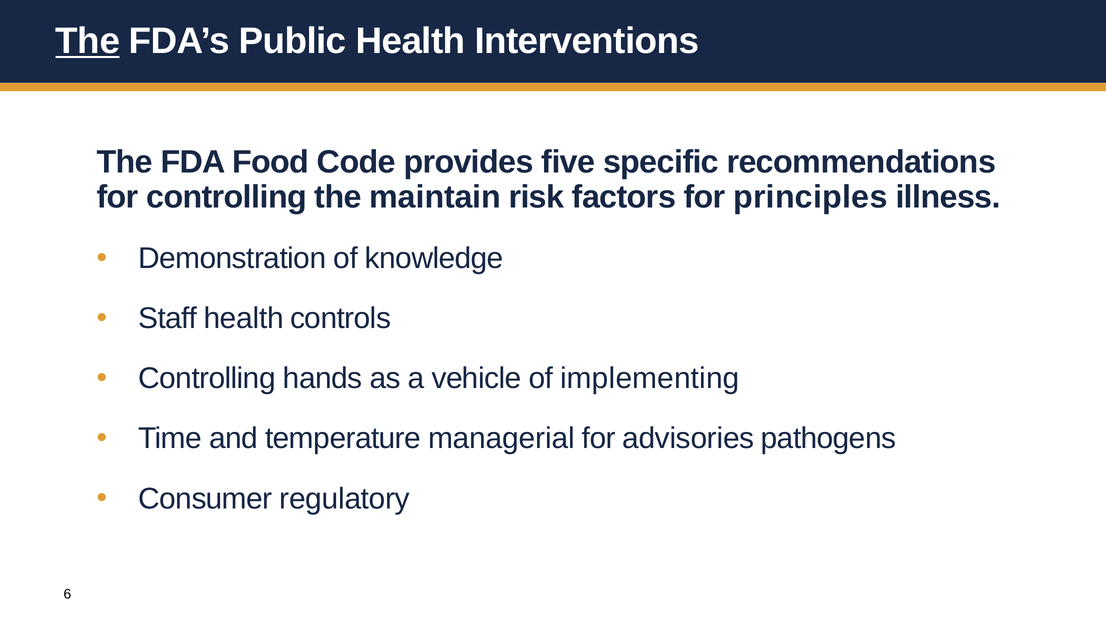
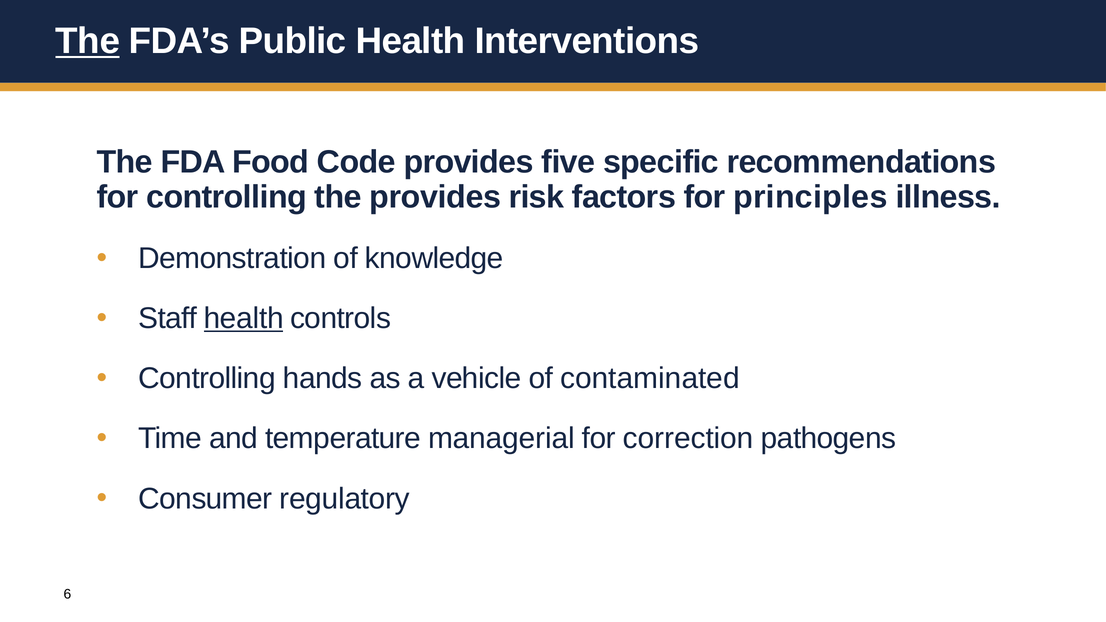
the maintain: maintain -> provides
health at (244, 319) underline: none -> present
implementing: implementing -> contaminated
advisories: advisories -> correction
